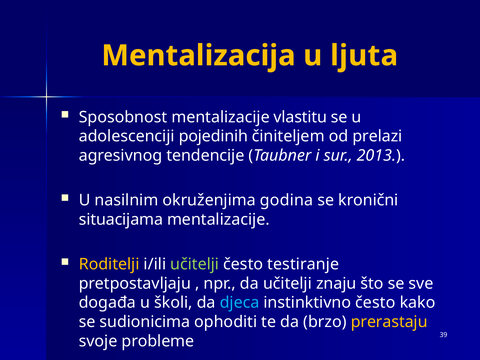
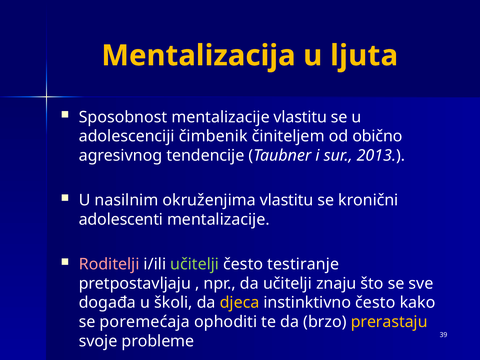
pojedinih: pojedinih -> čimbenik
prelazi: prelazi -> obično
okruženjima godina: godina -> vlastitu
situacijama: situacijama -> adolescenti
Roditelji colour: yellow -> pink
djeca colour: light blue -> yellow
sudionicima: sudionicima -> poremećaja
